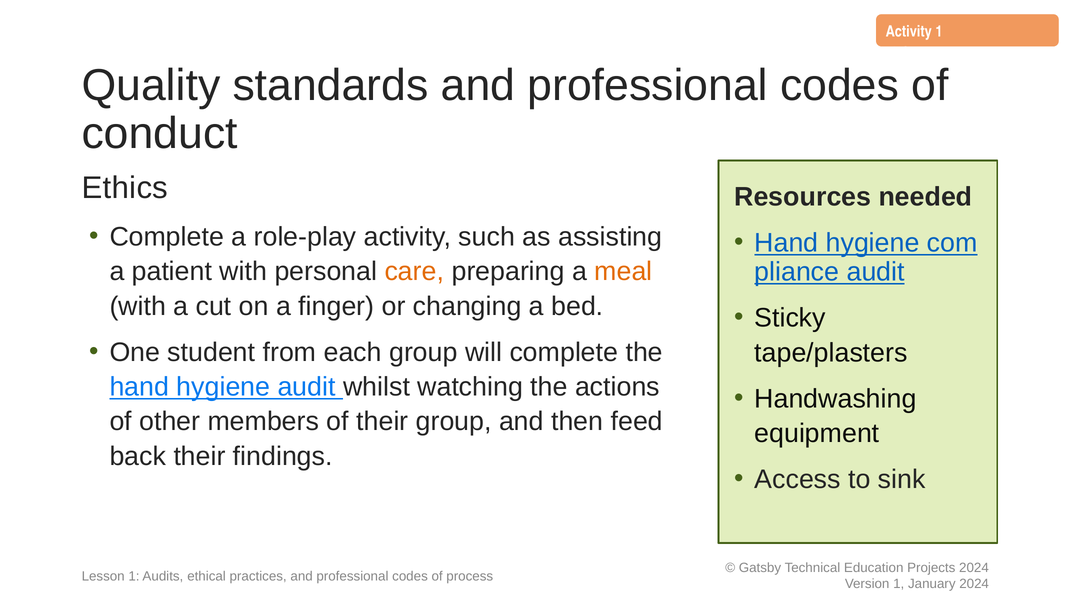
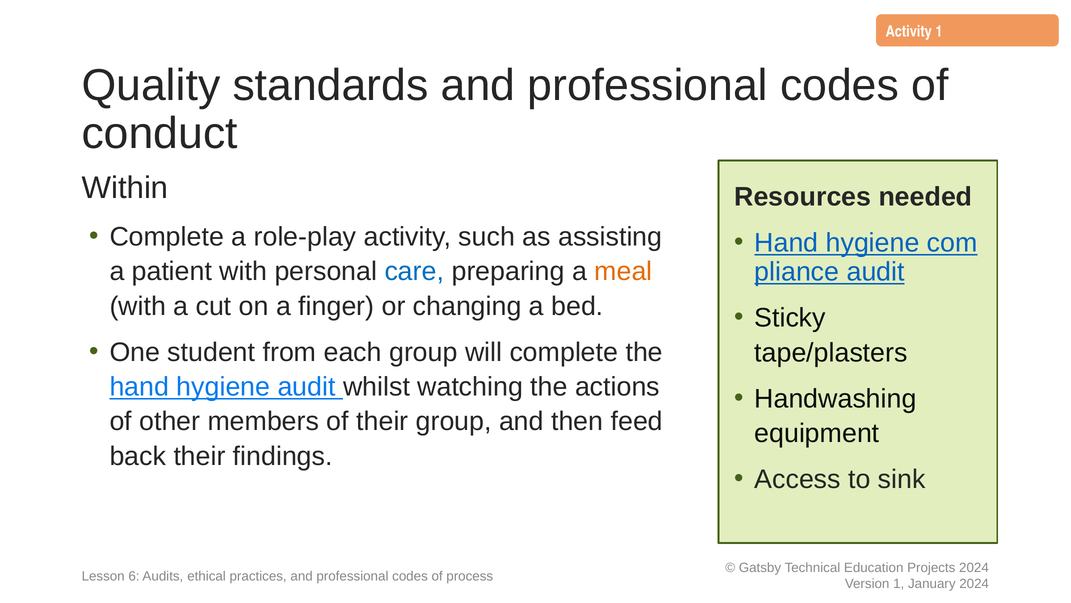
Ethics: Ethics -> Within
care colour: orange -> blue
Lesson 1: 1 -> 6
